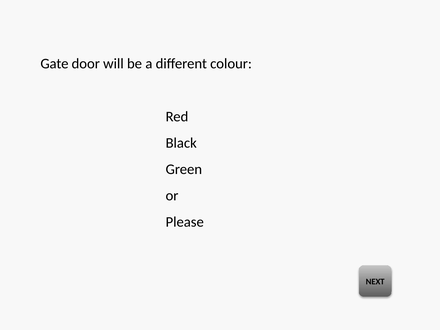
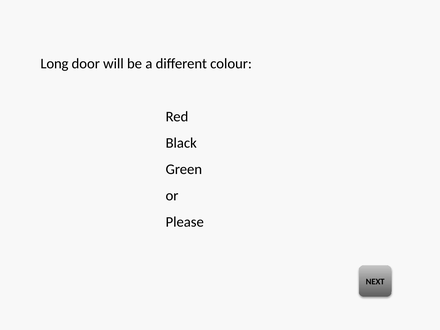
Gate: Gate -> Long
